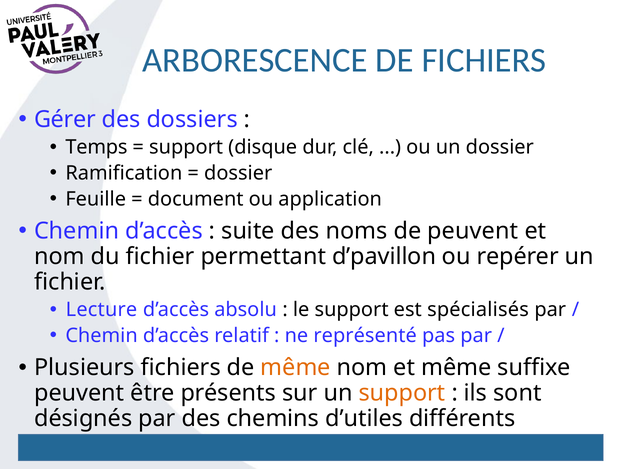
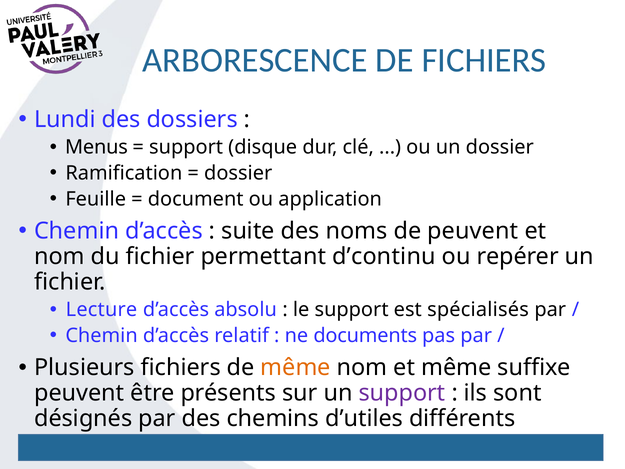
Gérer: Gérer -> Lundi
Temps: Temps -> Menus
d’pavillon: d’pavillon -> d’continu
représenté: représenté -> documents
support at (402, 393) colour: orange -> purple
